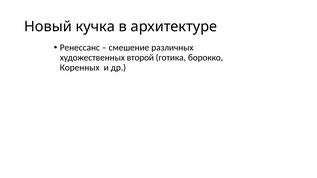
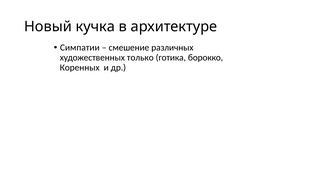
Ренессанс: Ренессанс -> Симпатии
второй: второй -> только
